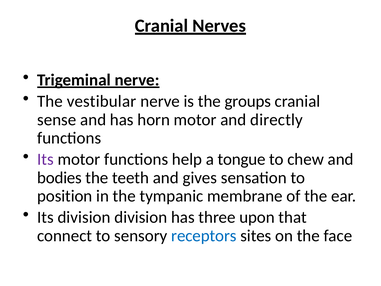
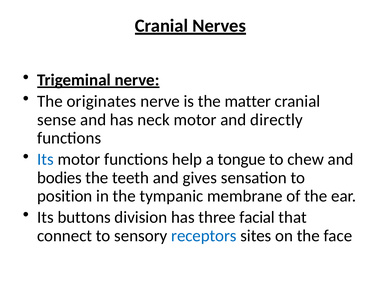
vestibular: vestibular -> originates
groups: groups -> matter
horn: horn -> neck
Its at (45, 159) colour: purple -> blue
Its division: division -> buttons
upon: upon -> facial
